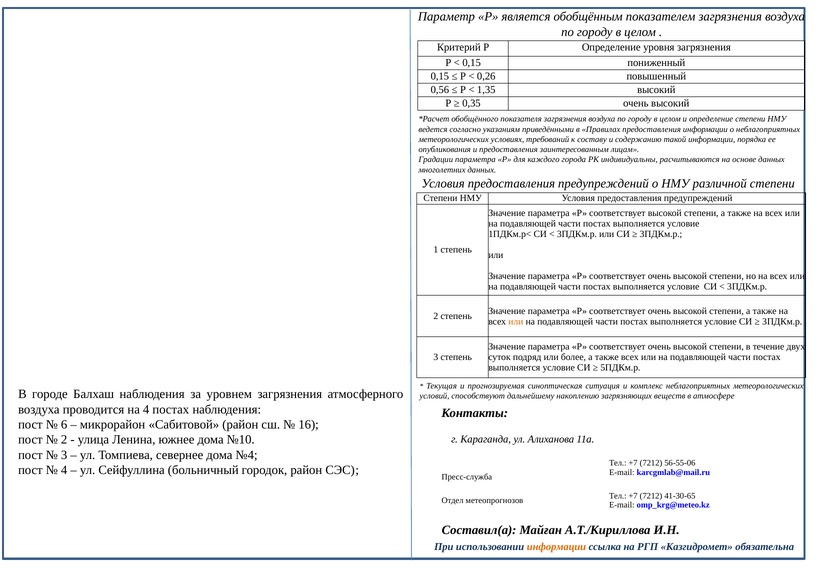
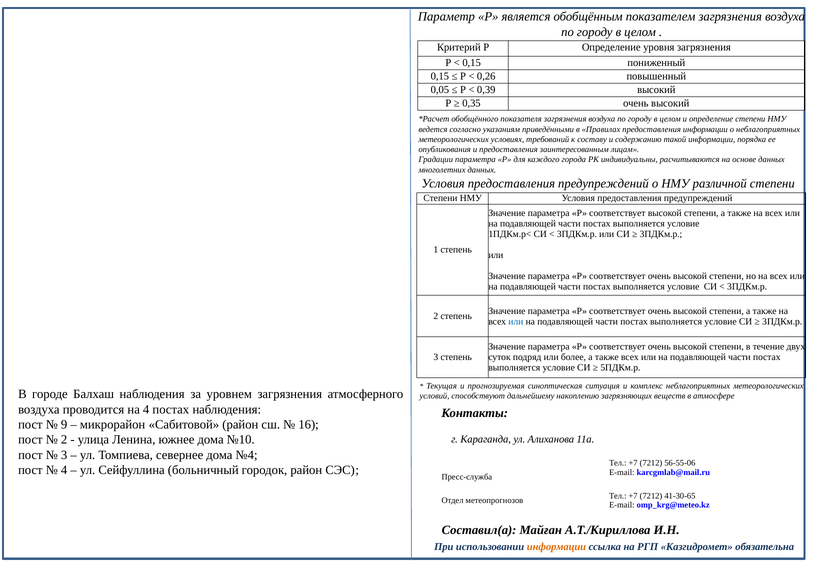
0,56: 0,56 -> 0,05
1,35: 1,35 -> 0,39
или at (516, 321) colour: orange -> blue
6: 6 -> 9
